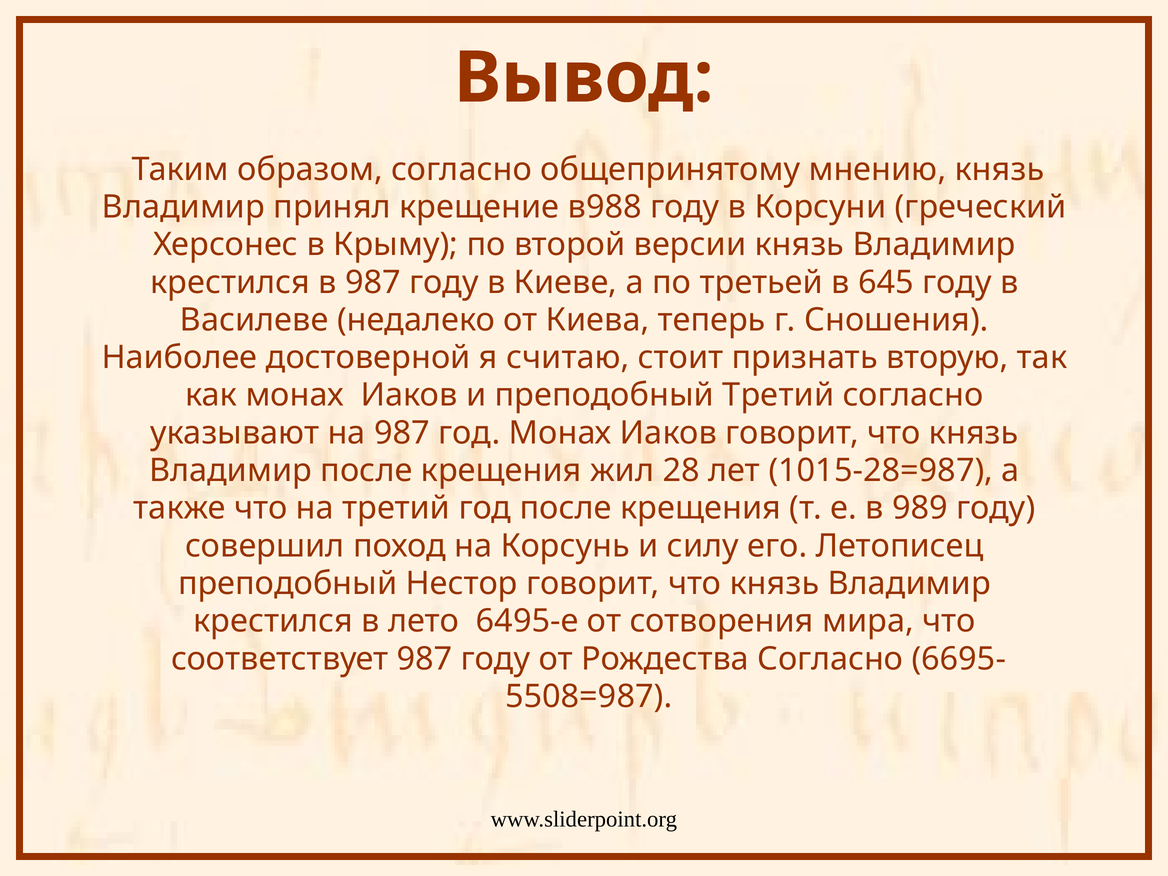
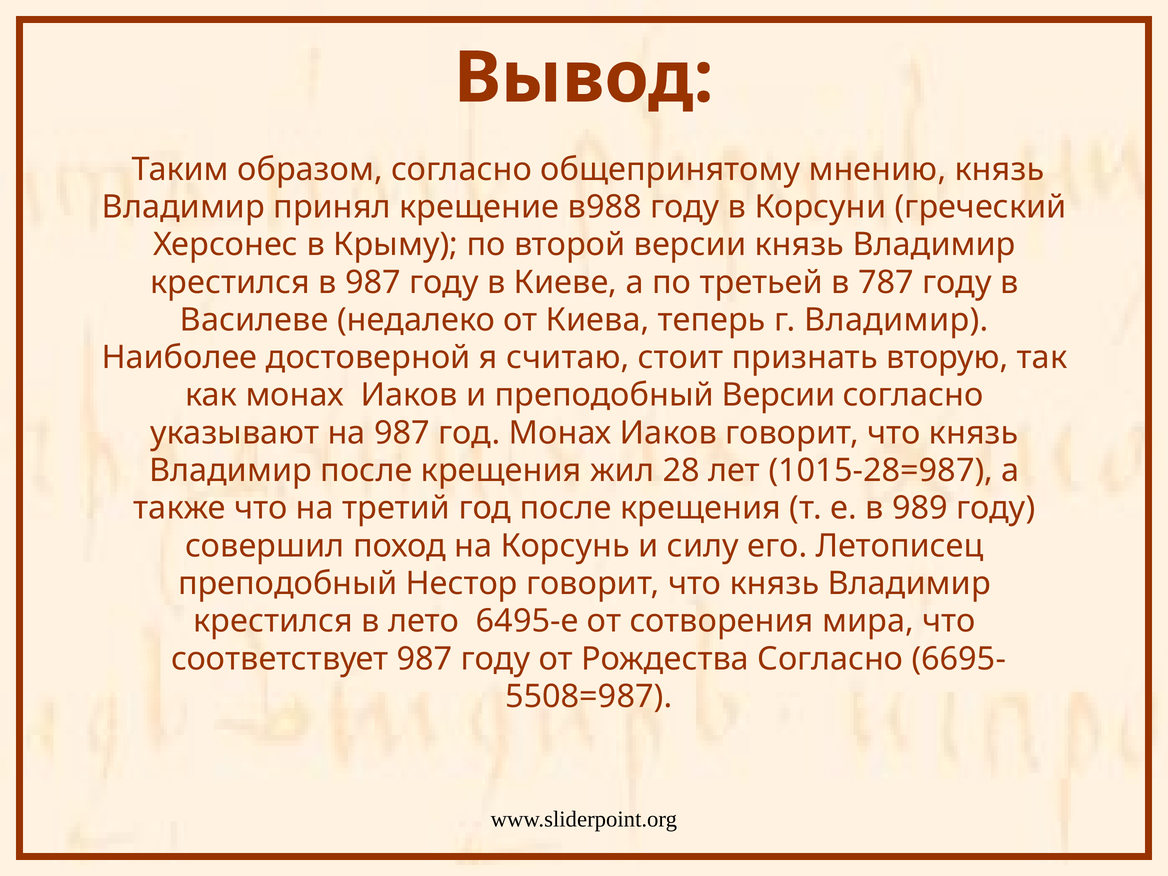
645: 645 -> 787
г Сношения: Сношения -> Владимир
преподобный Третий: Третий -> Версии
